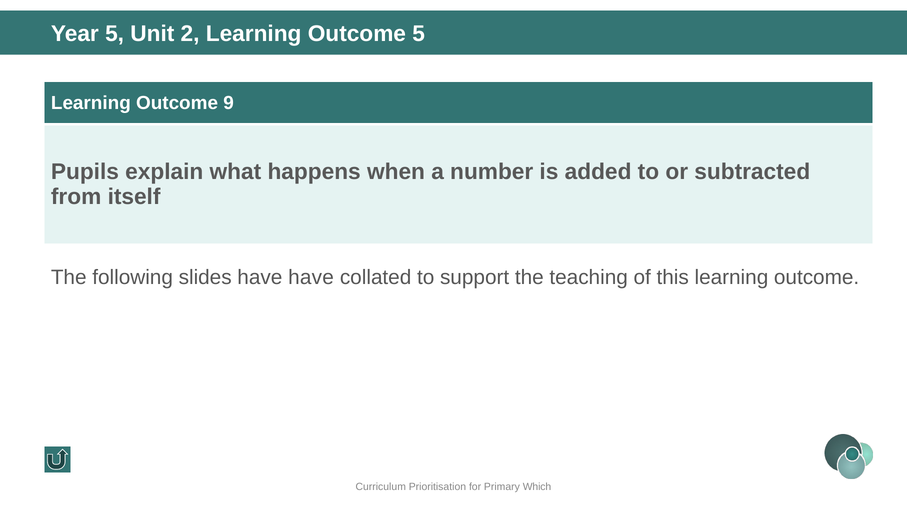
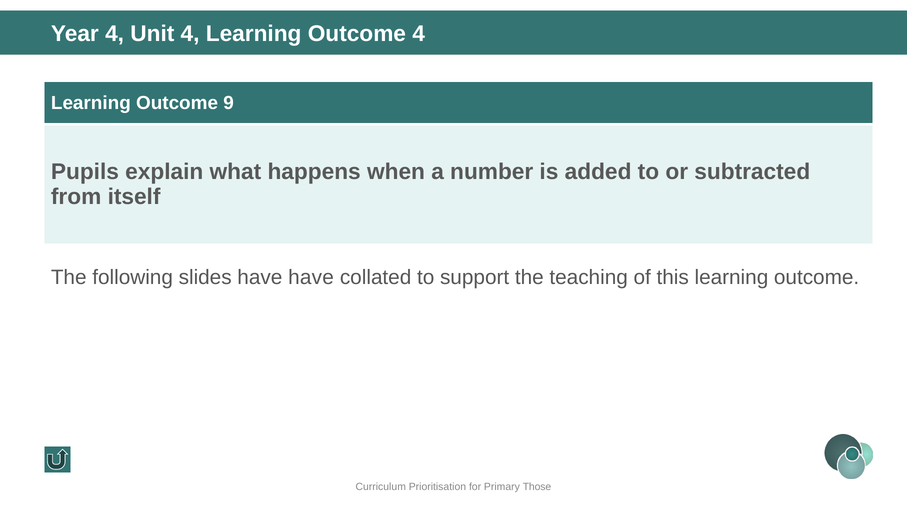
Year 5: 5 -> 4
Unit 2: 2 -> 4
Outcome 5: 5 -> 4
Which: Which -> Those
